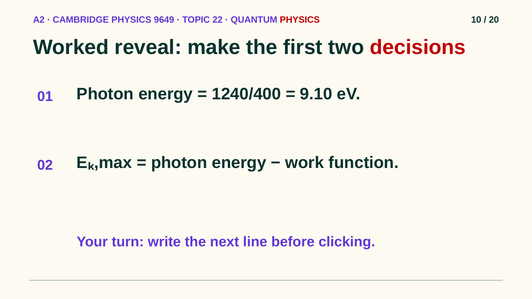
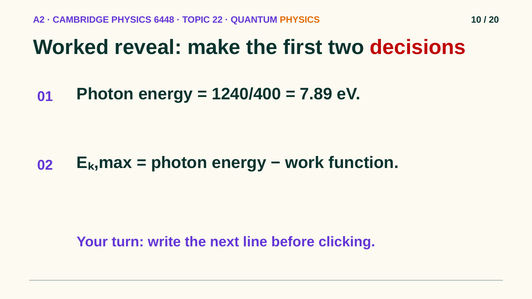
9649: 9649 -> 6448
PHYSICS at (300, 20) colour: red -> orange
9.10: 9.10 -> 7.89
